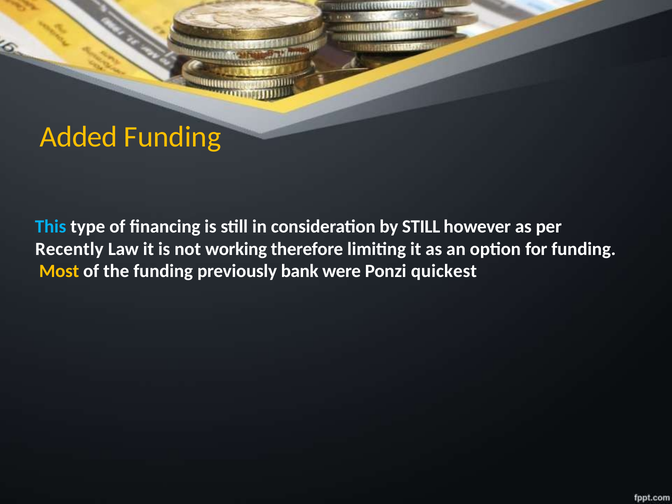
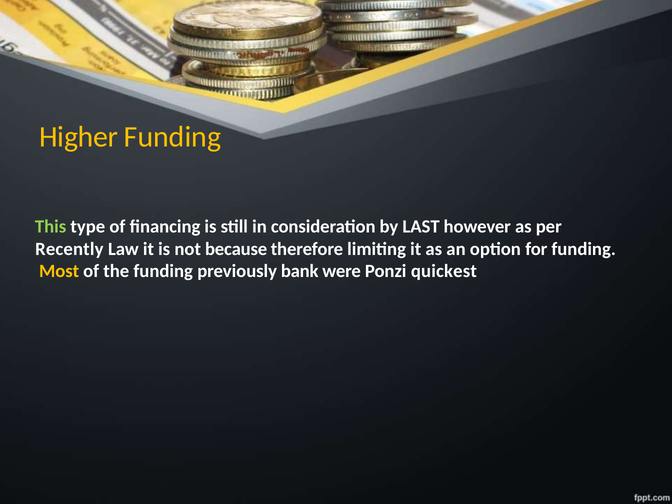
Added: Added -> Higher
This colour: light blue -> light green
by STILL: STILL -> LAST
working: working -> because
